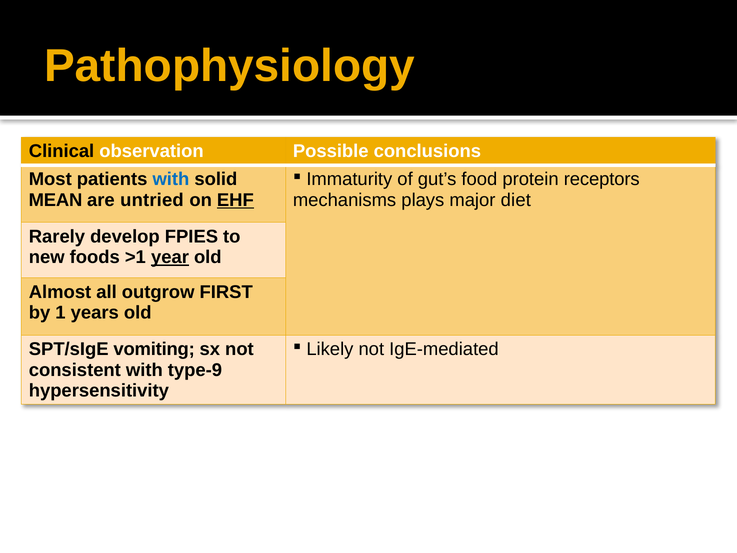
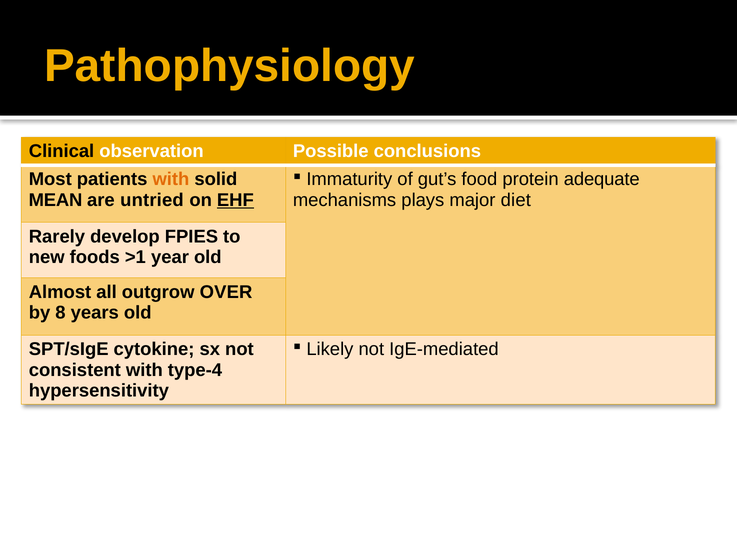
receptors: receptors -> adequate
with at (171, 179) colour: blue -> orange
year underline: present -> none
FIRST: FIRST -> OVER
1: 1 -> 8
vomiting: vomiting -> cytokine
type-9: type-9 -> type-4
